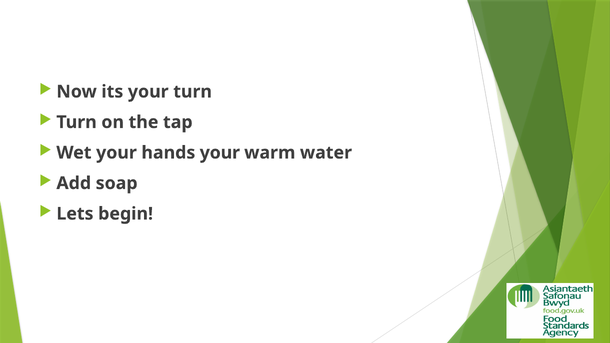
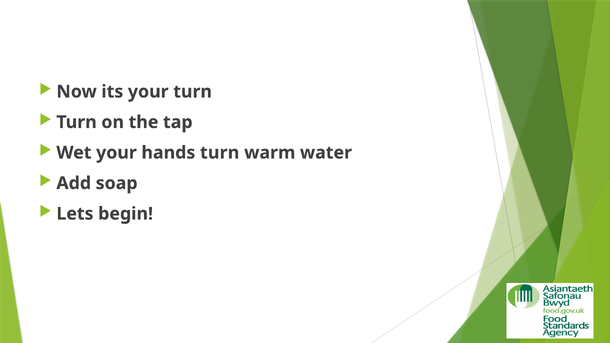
hands your: your -> turn
